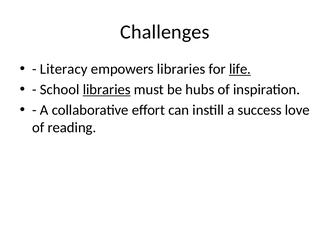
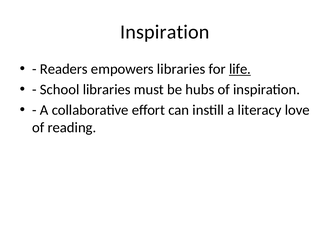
Challenges at (165, 32): Challenges -> Inspiration
Literacy: Literacy -> Readers
libraries at (107, 90) underline: present -> none
success: success -> literacy
